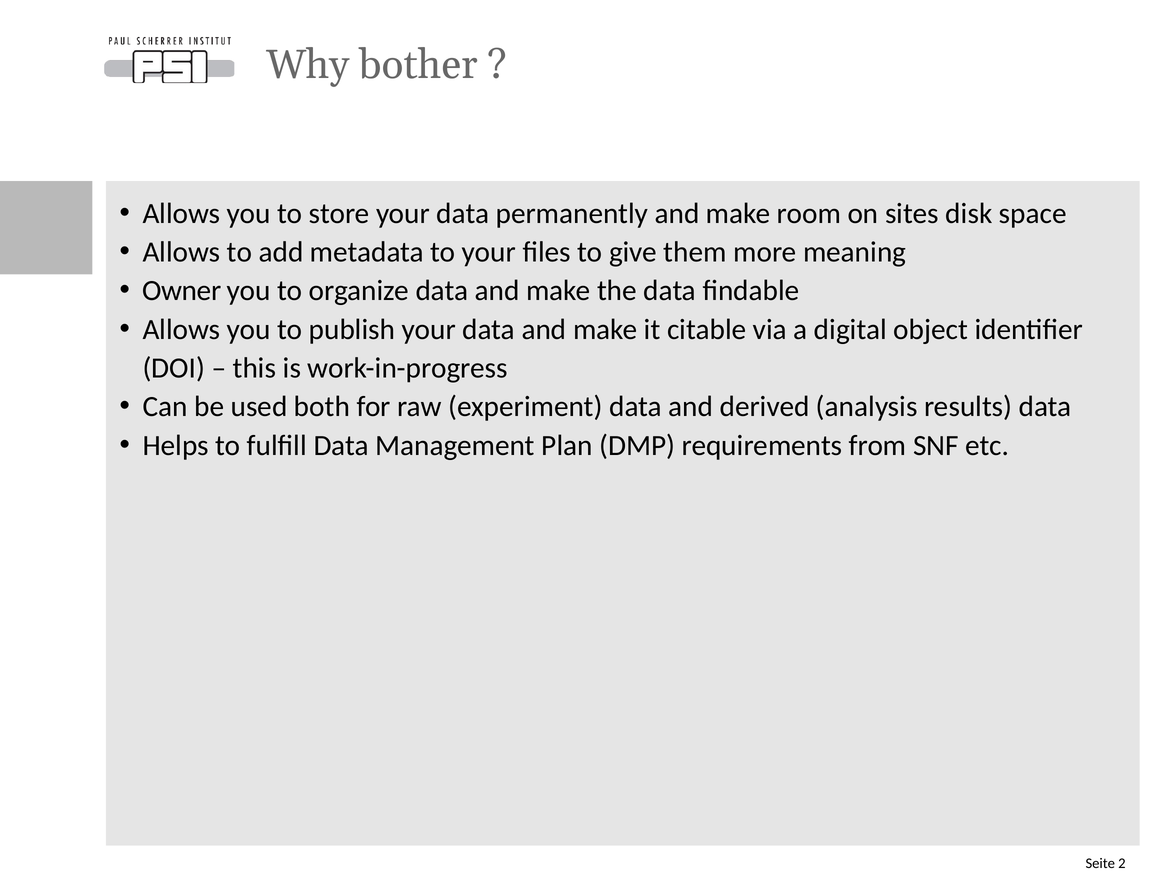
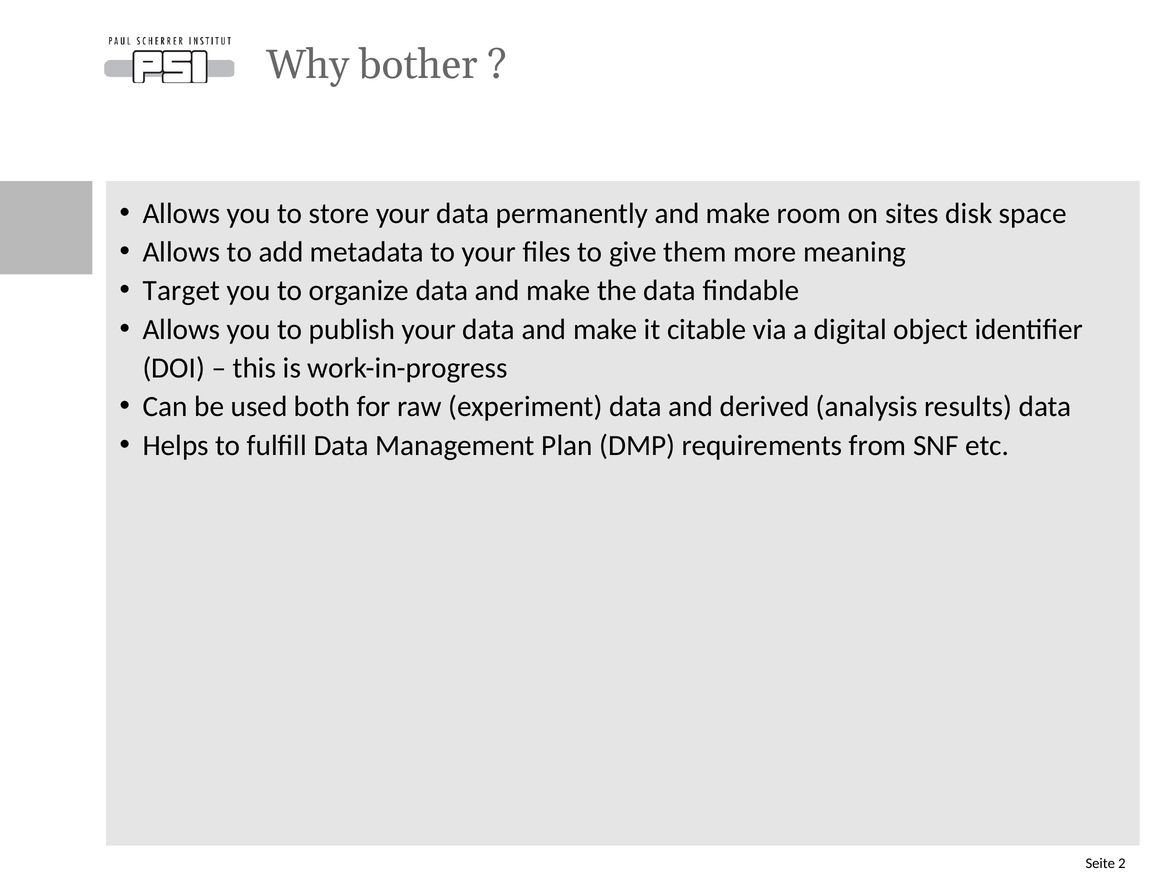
Owner: Owner -> Target
